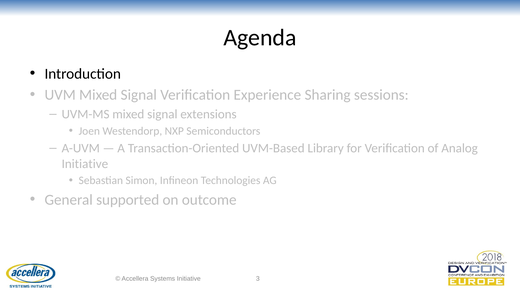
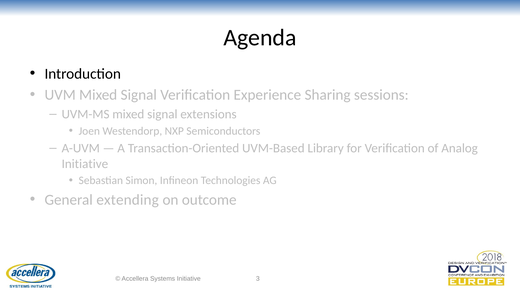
supported: supported -> extending
